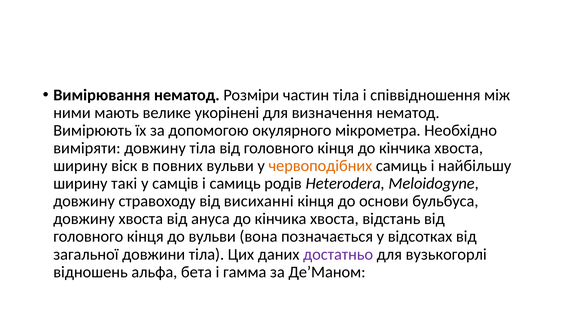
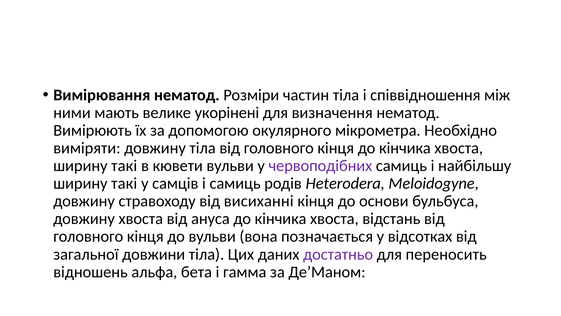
віск at (124, 166): віск -> такі
повних: повних -> кювети
червоподібних colour: orange -> purple
вузькогорлі: вузькогорлі -> переносить
